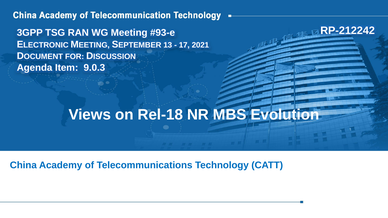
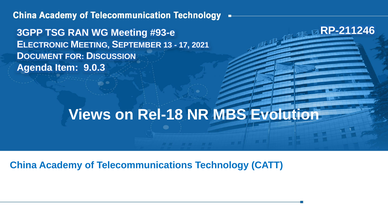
RP-212242: RP-212242 -> RP-211246
